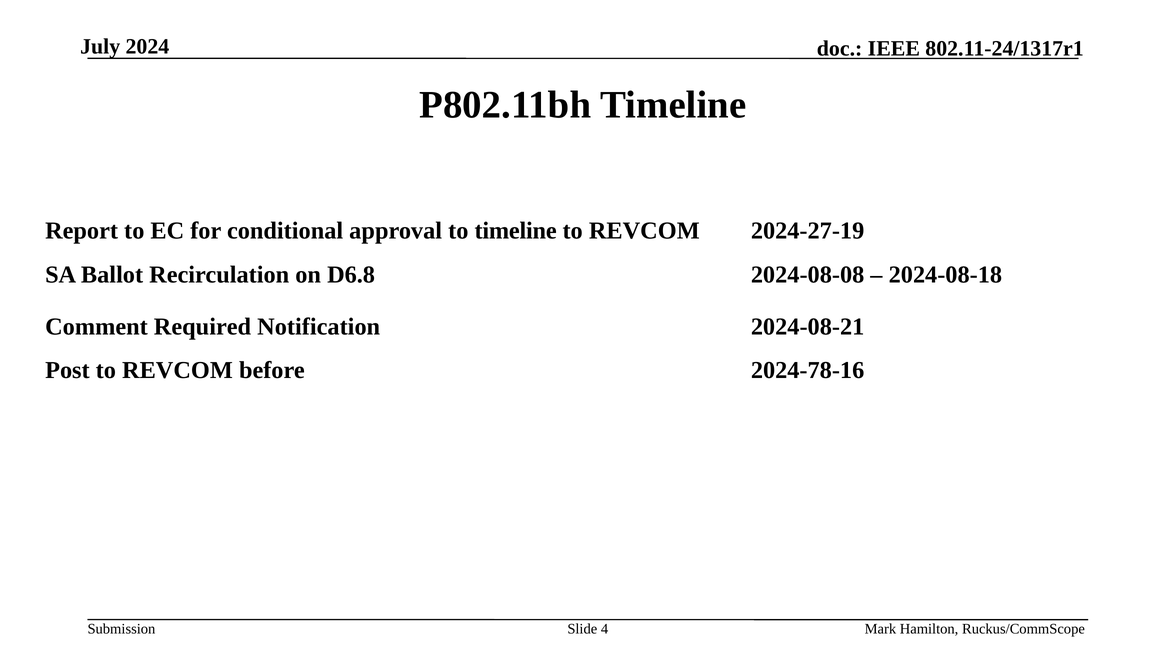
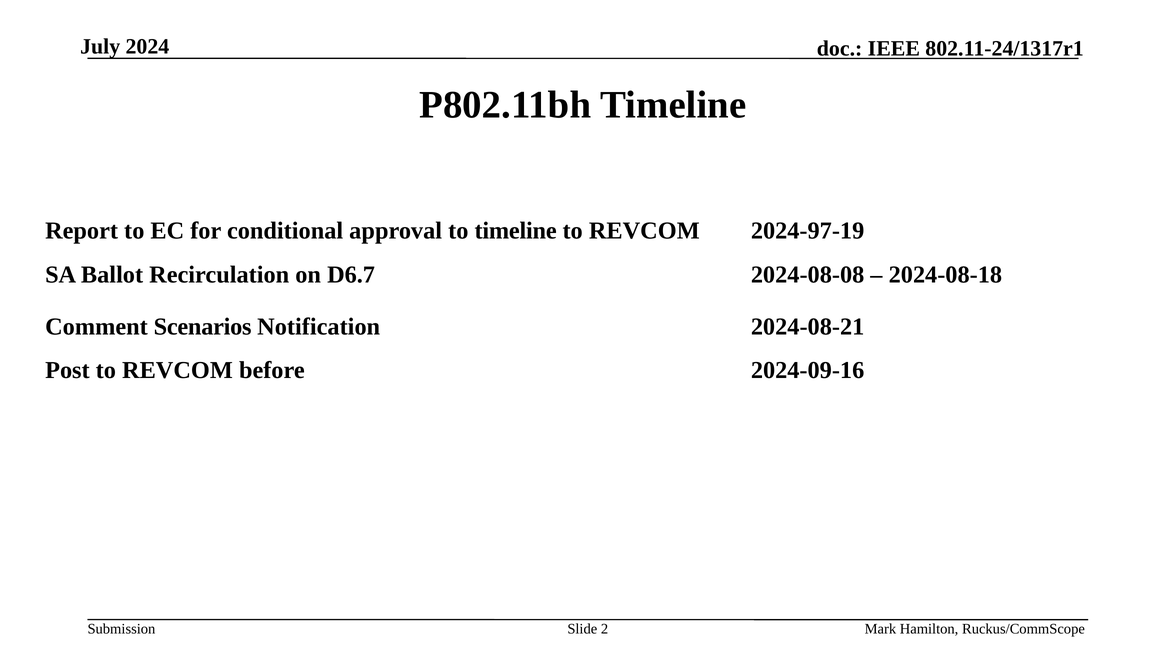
2024-27-19: 2024-27-19 -> 2024-97-19
D6.8: D6.8 -> D6.7
Required: Required -> Scenarios
2024-78-16: 2024-78-16 -> 2024-09-16
4: 4 -> 2
